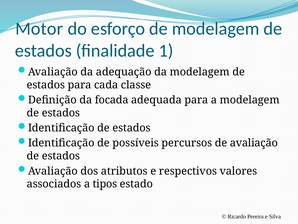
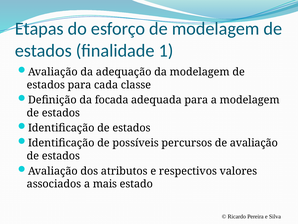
Motor: Motor -> Etapas
tipos: tipos -> mais
